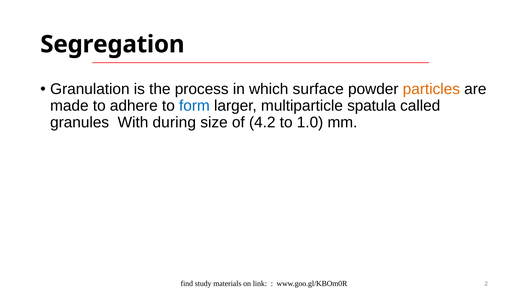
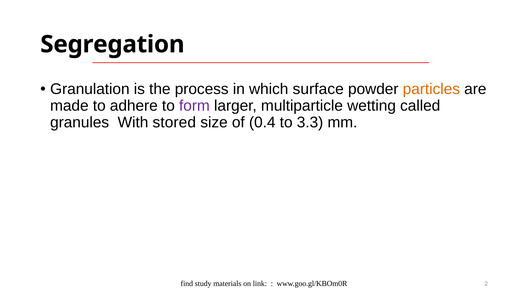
form colour: blue -> purple
spatula: spatula -> wetting
during: during -> stored
4.2: 4.2 -> 0.4
1.0: 1.0 -> 3.3
